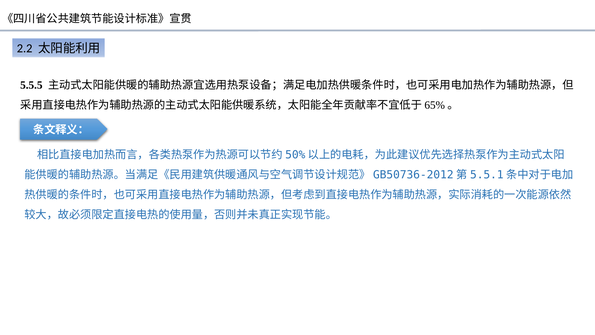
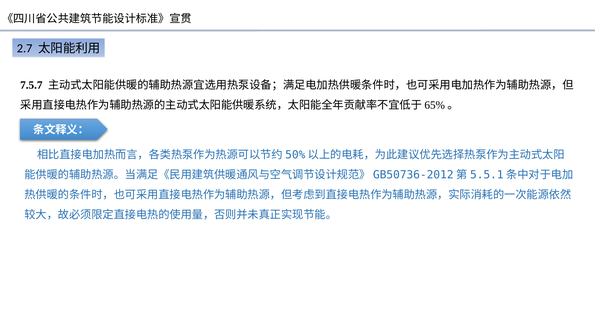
2.2: 2.2 -> 2.7
5.5.5: 5.5.5 -> 7.5.7
